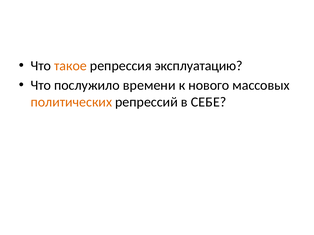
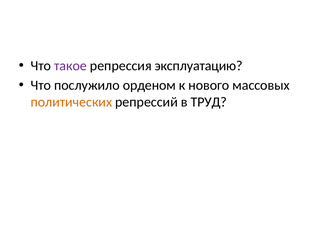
такое colour: orange -> purple
времени: времени -> орденом
СЕБЕ: СЕБЕ -> ТРУД
